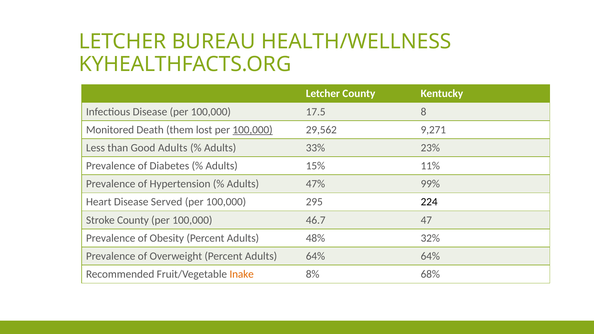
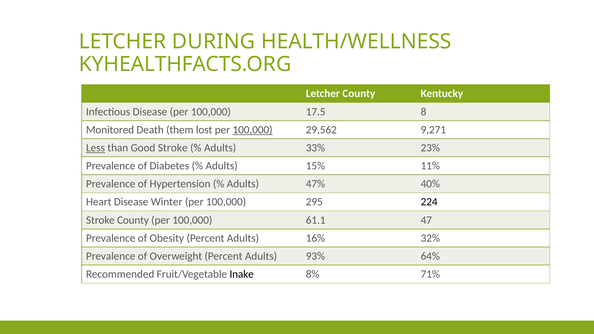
BUREAU: BUREAU -> DURING
Less underline: none -> present
Good Adults: Adults -> Stroke
99%: 99% -> 40%
Served: Served -> Winter
46.7: 46.7 -> 61.1
48%: 48% -> 16%
Adults 64%: 64% -> 93%
Inake colour: orange -> black
68%: 68% -> 71%
